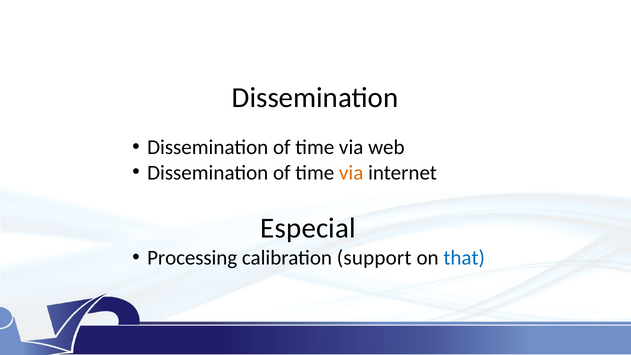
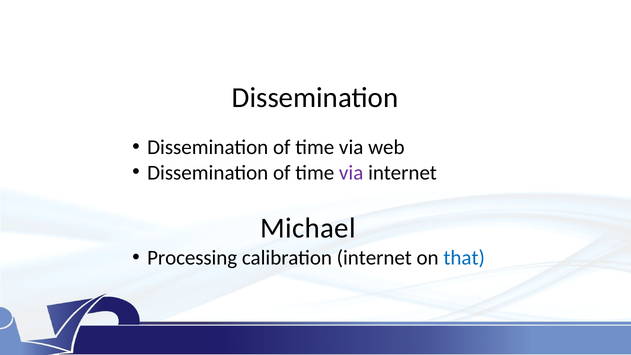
via at (351, 173) colour: orange -> purple
Especial: Especial -> Michael
calibration support: support -> internet
